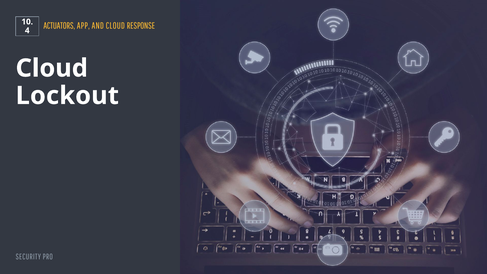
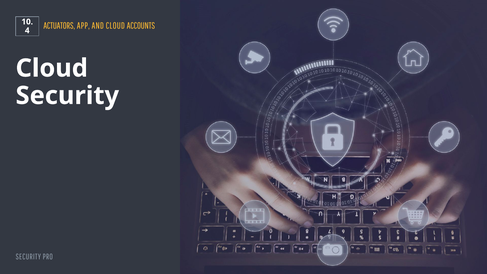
RESPONSE: RESPONSE -> ACCOUNTS
Lockout at (67, 96): Lockout -> Security
